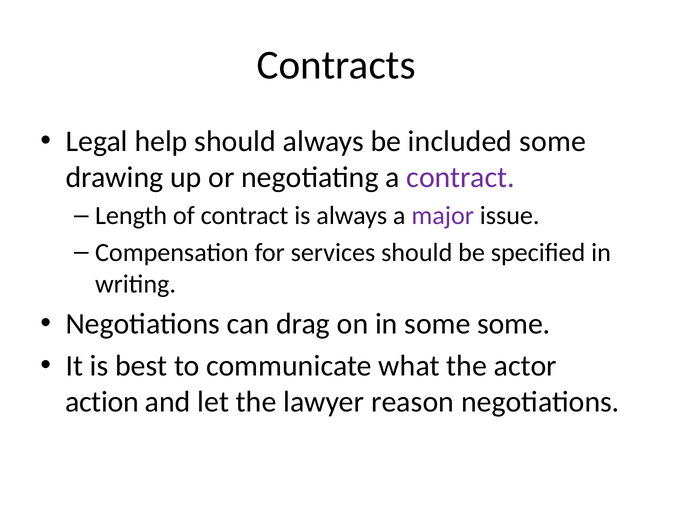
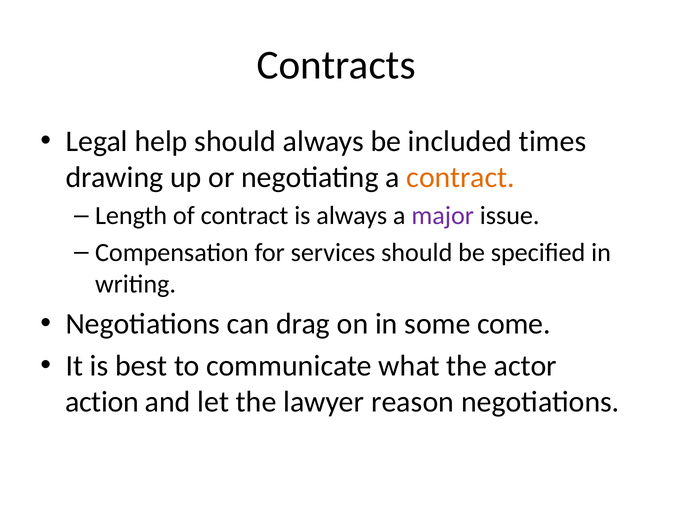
included some: some -> times
contract at (461, 177) colour: purple -> orange
some some: some -> come
